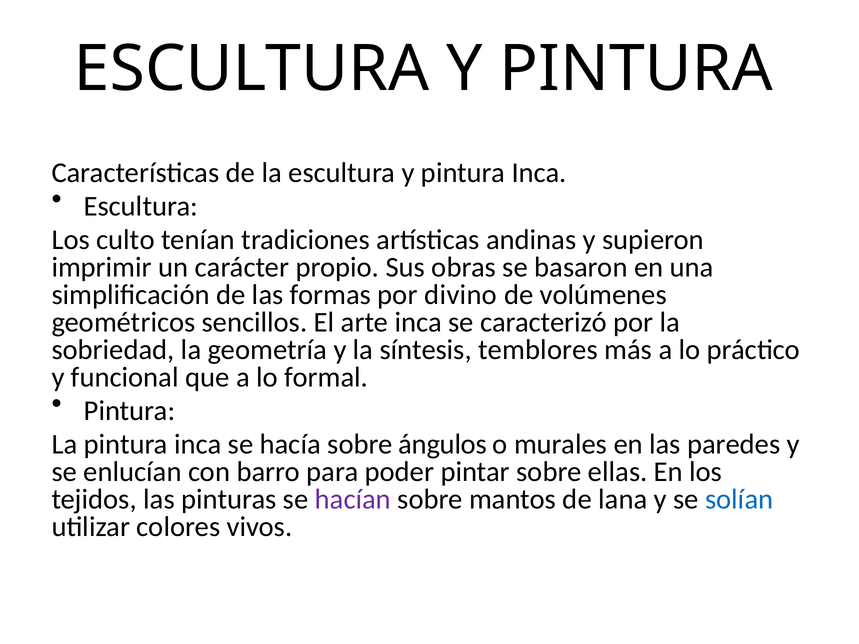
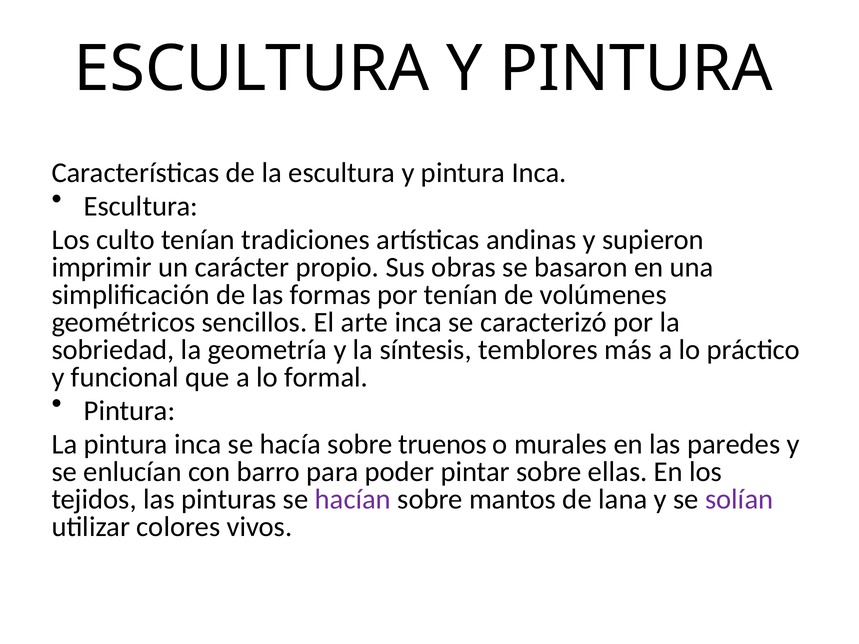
por divino: divino -> tenían
ángulos: ángulos -> truenos
solían colour: blue -> purple
